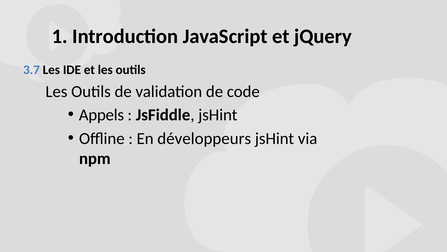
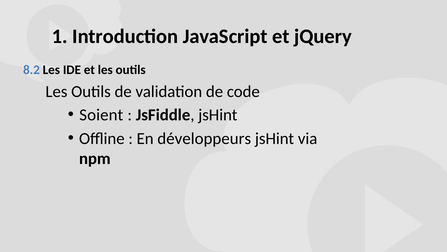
3.7: 3.7 -> 8.2
Appels: Appels -> Soient
